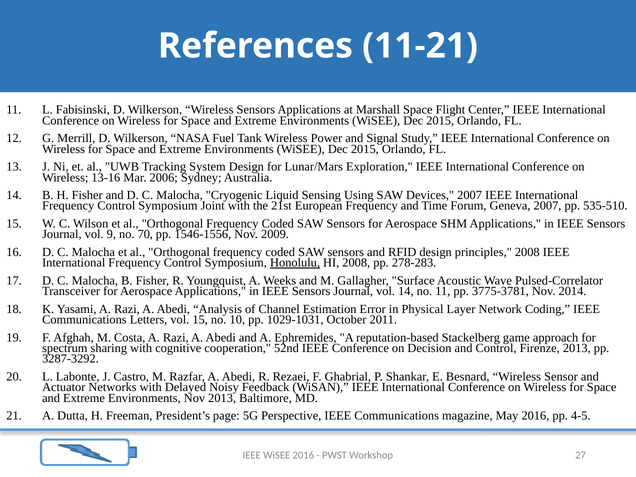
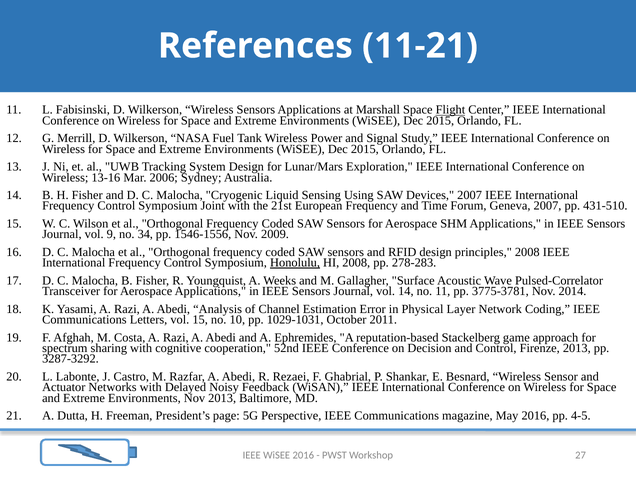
Flight underline: none -> present
535-510: 535-510 -> 431-510
70: 70 -> 34
